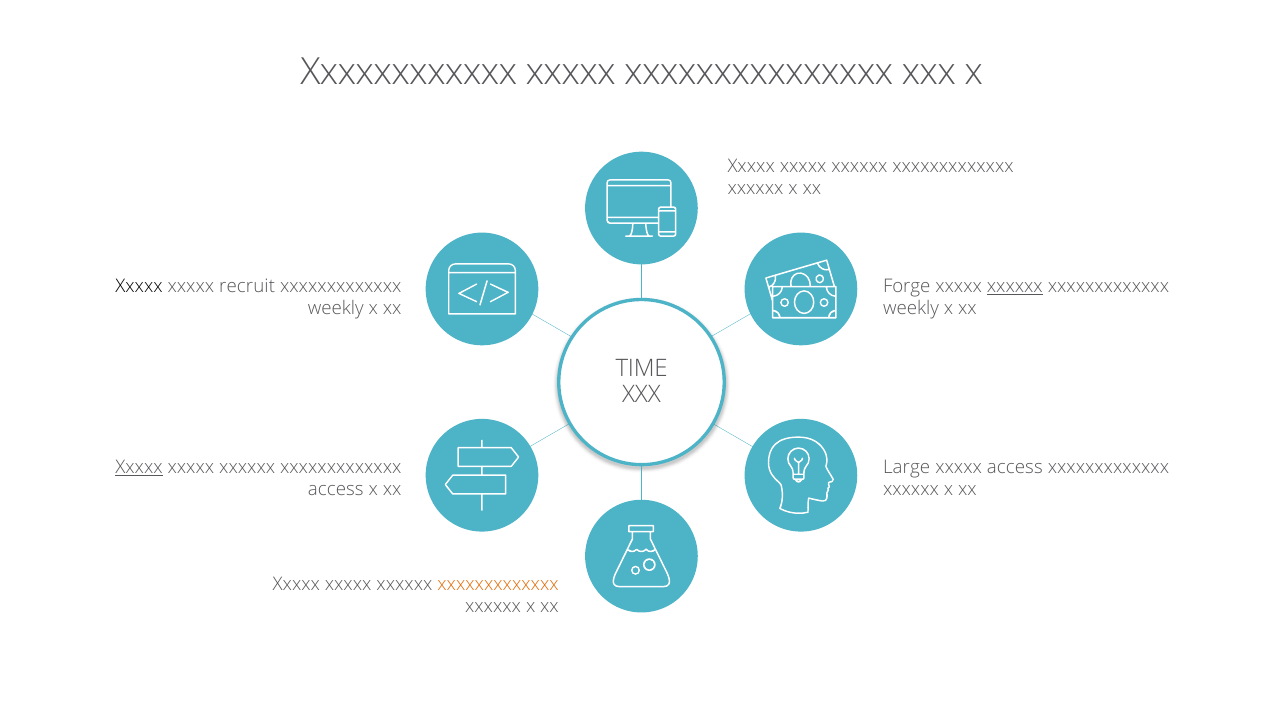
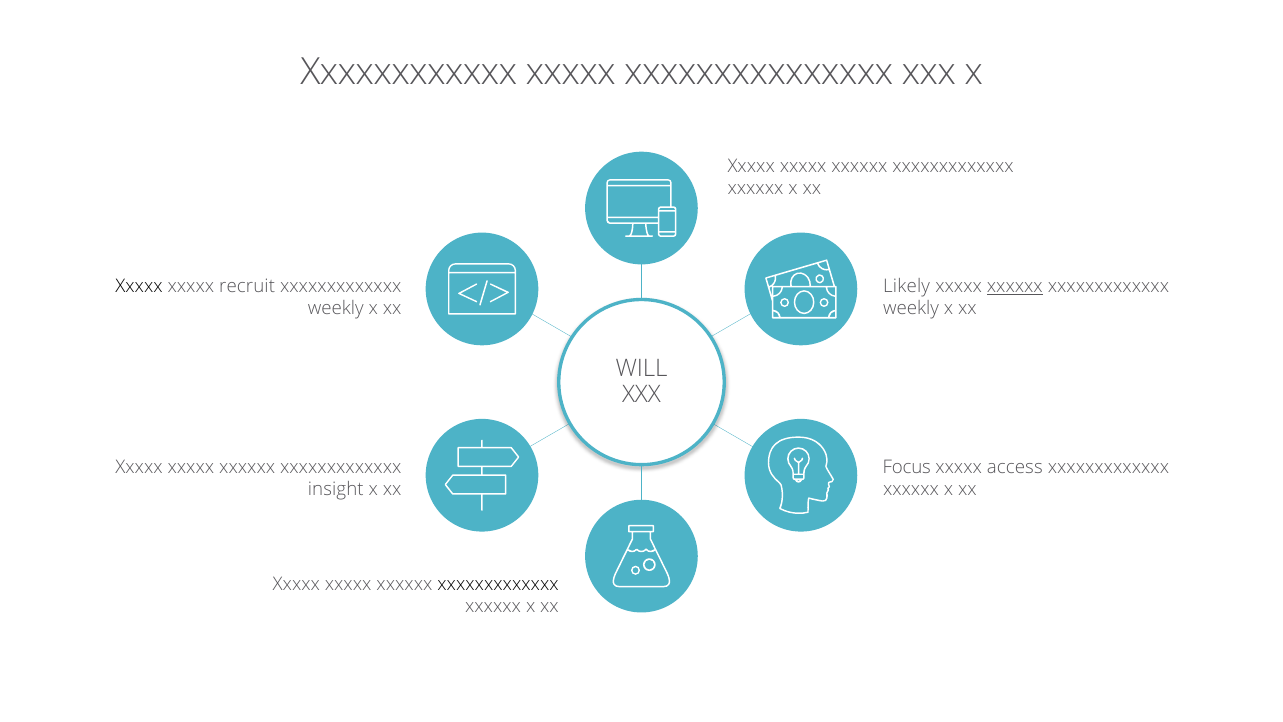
Forge: Forge -> Likely
TIME: TIME -> WILL
Xxxxx at (139, 467) underline: present -> none
Large: Large -> Focus
access at (336, 489): access -> insight
xxxxxxxxxxxxx at (498, 584) colour: orange -> black
